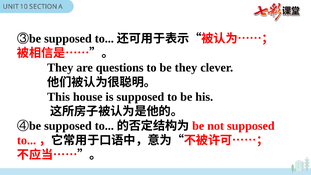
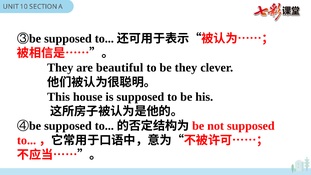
questions: questions -> beautiful
